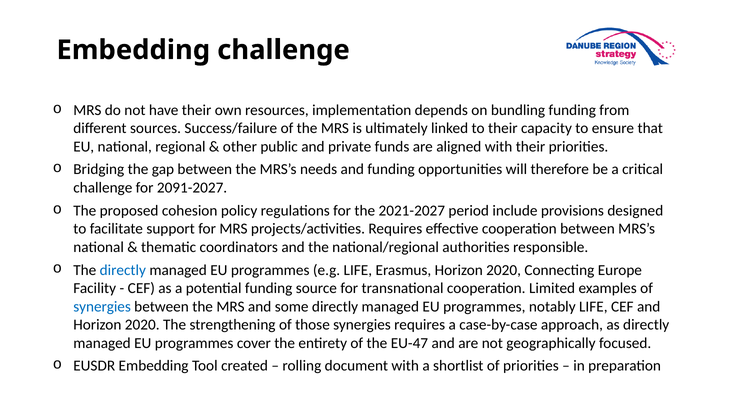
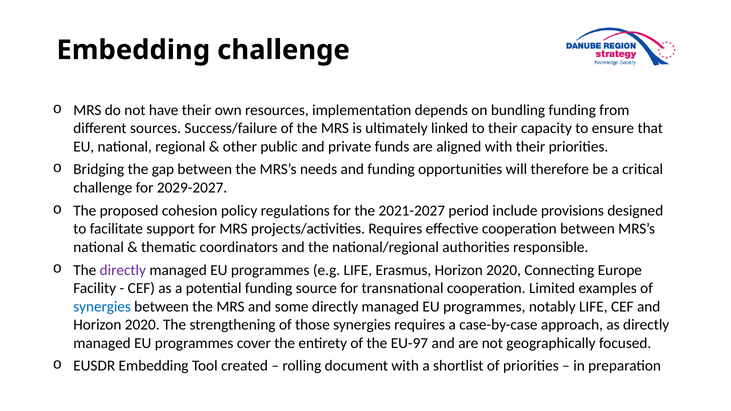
2091-2027: 2091-2027 -> 2029-2027
directly at (123, 270) colour: blue -> purple
EU-47: EU-47 -> EU-97
